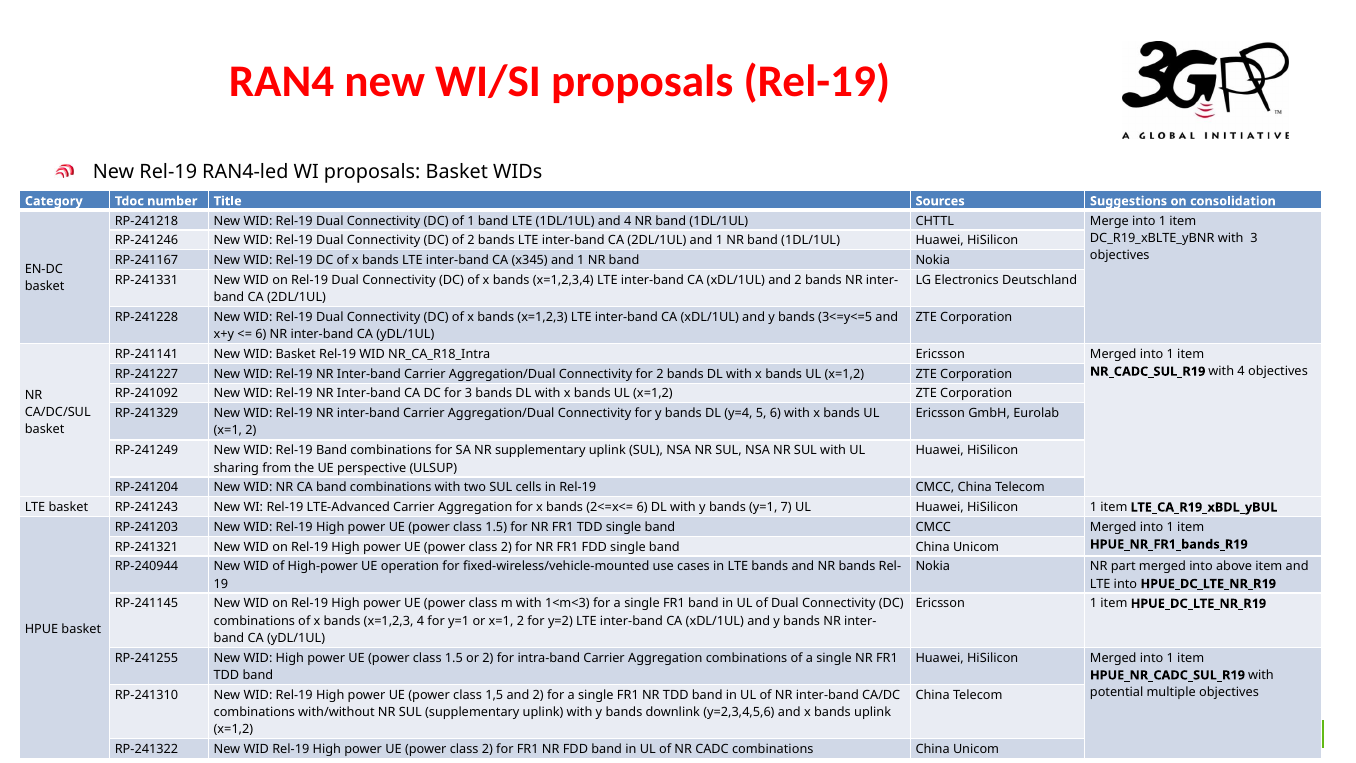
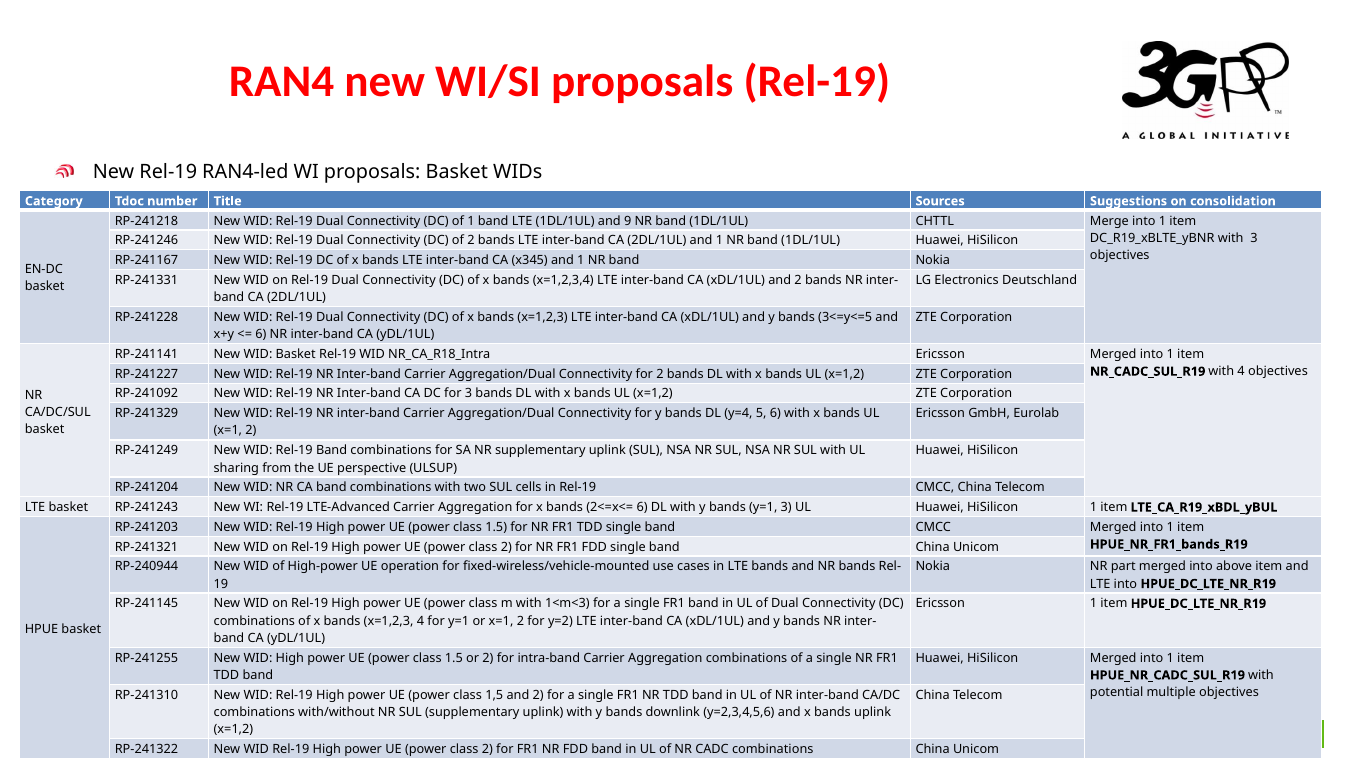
and 4: 4 -> 9
y=1 7: 7 -> 3
